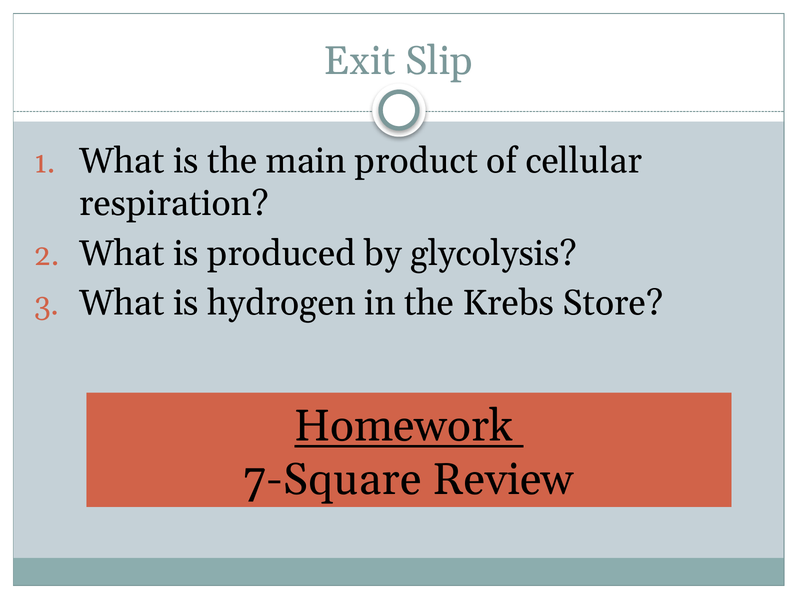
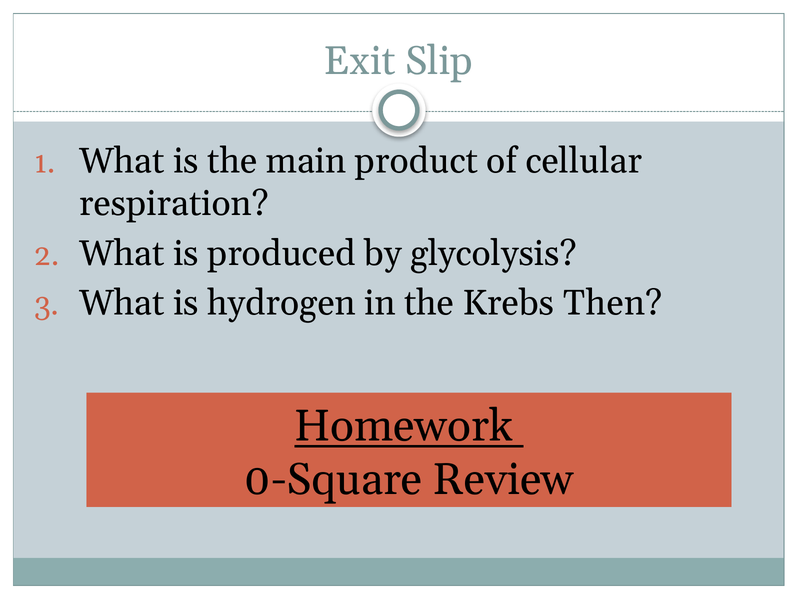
Store: Store -> Then
7-Square: 7-Square -> 0-Square
